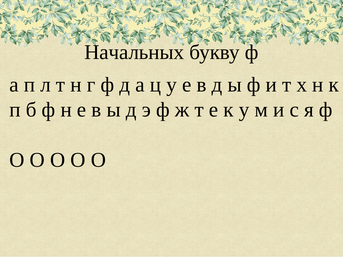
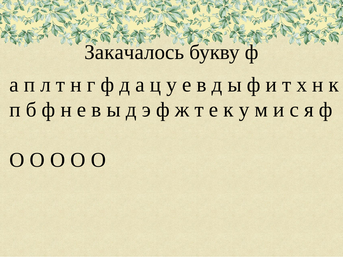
Начальных: Начальных -> Закачалось
